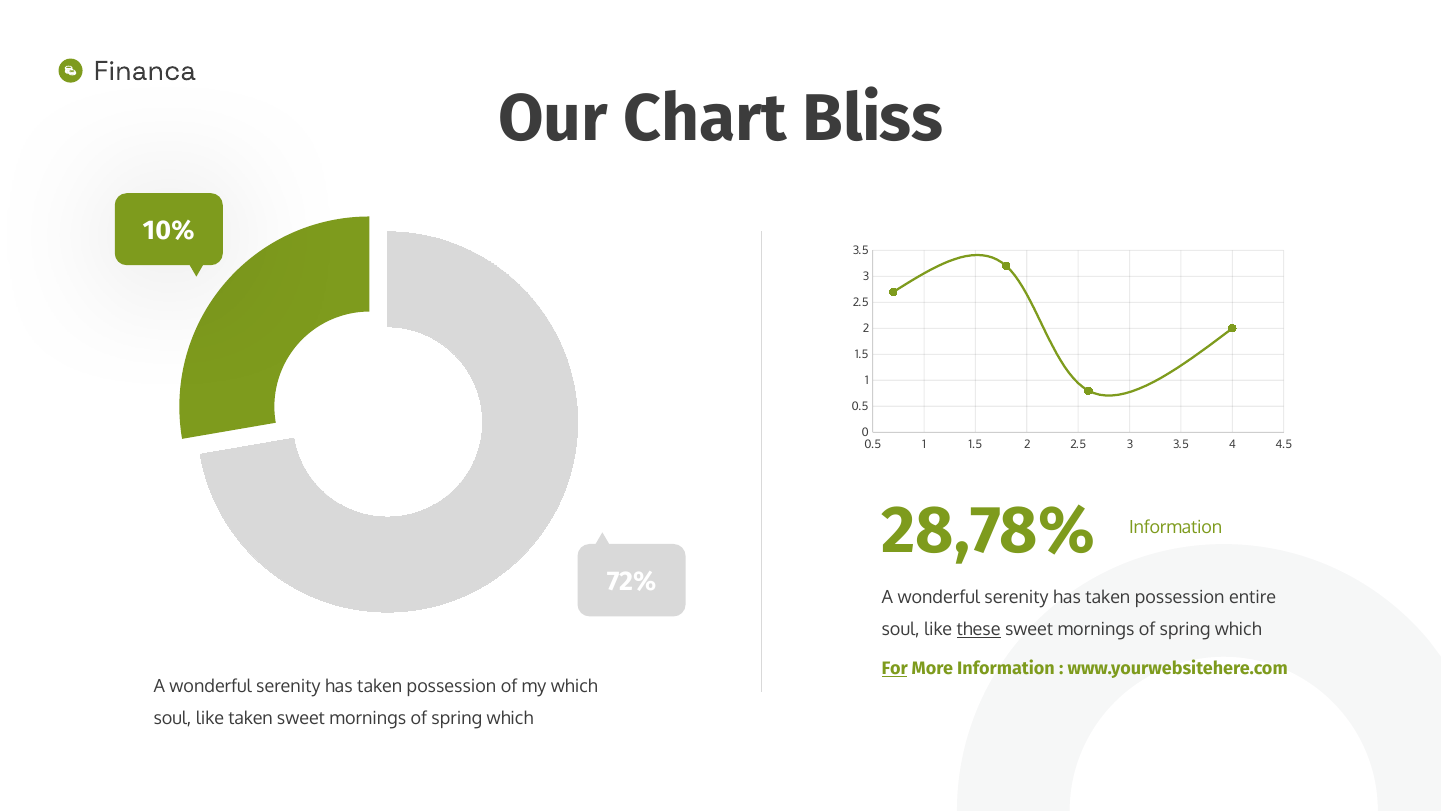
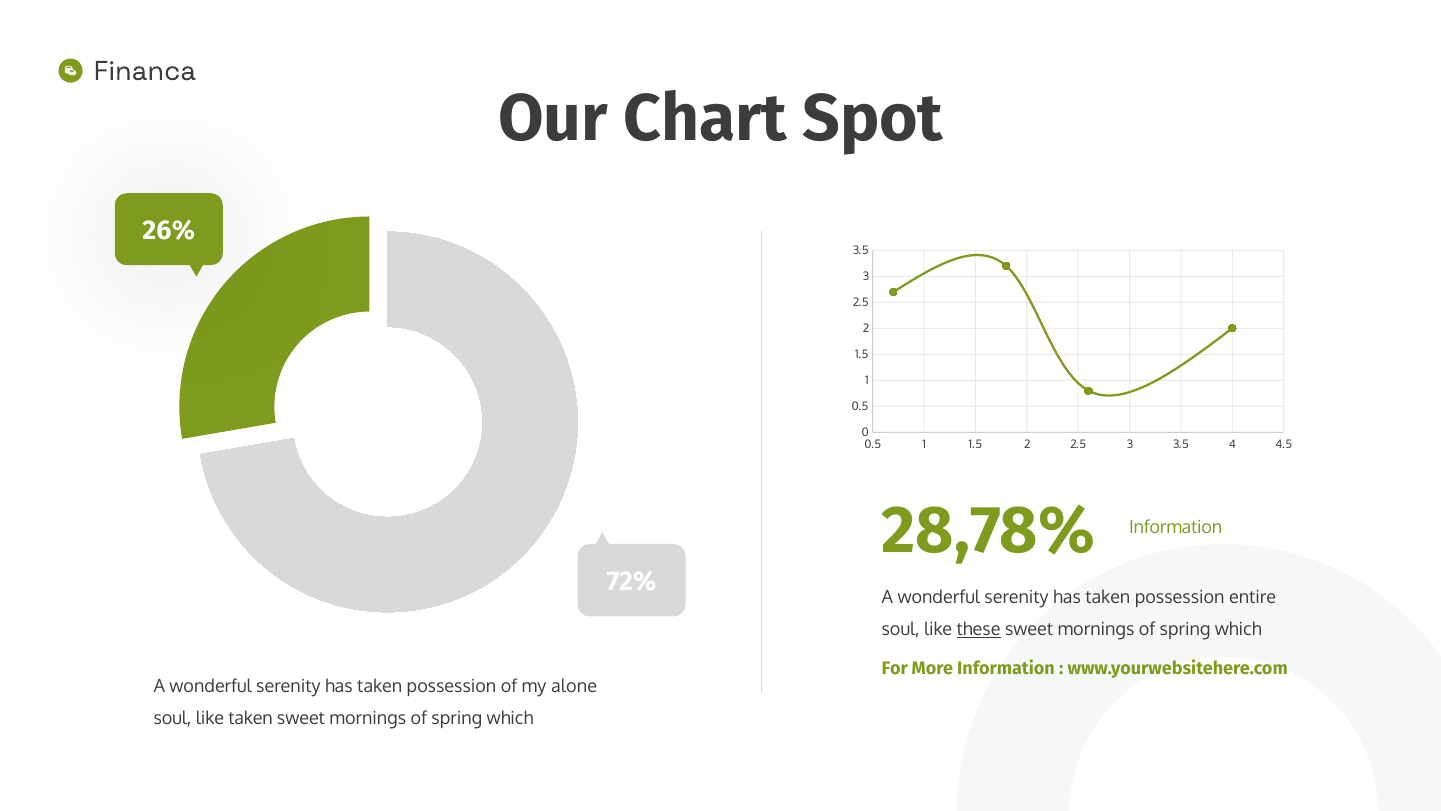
Bliss: Bliss -> Spot
10%: 10% -> 26%
For underline: present -> none
my which: which -> alone
